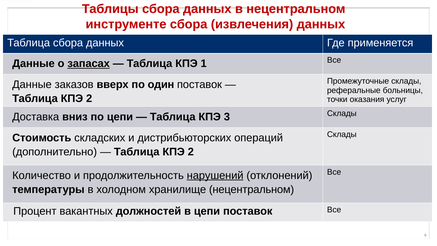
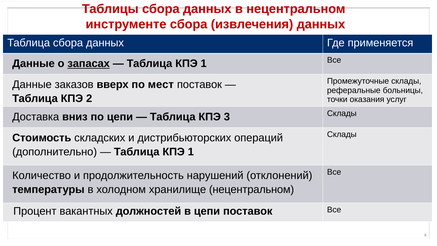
один: один -> мест
2 at (191, 152): 2 -> 1
нарушений underline: present -> none
